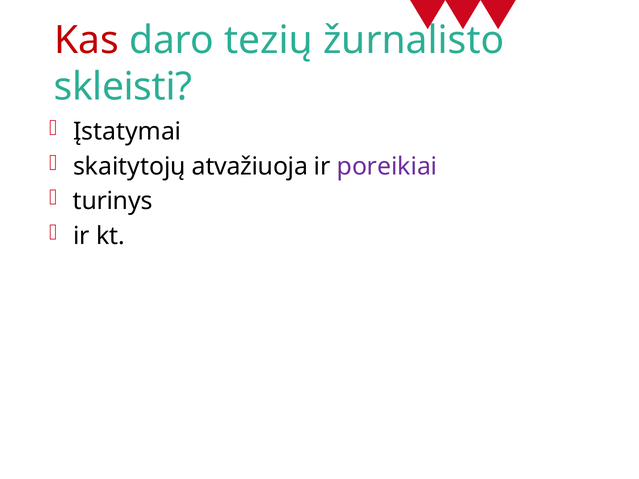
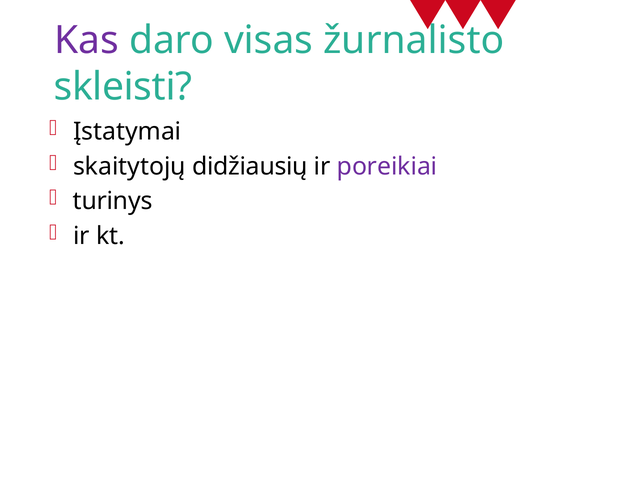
Kas colour: red -> purple
tezių: tezių -> visas
atvažiuoja: atvažiuoja -> didžiausių
